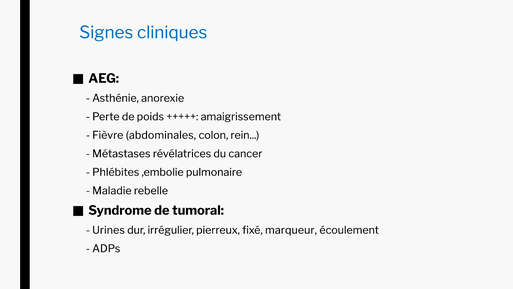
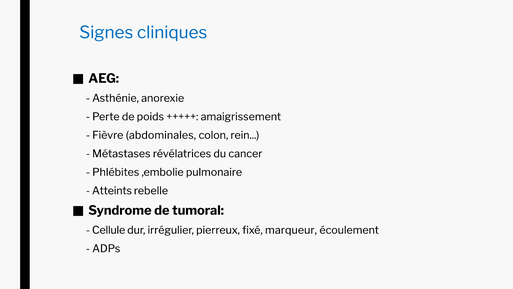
Maladie: Maladie -> Atteints
Urines: Urines -> Cellule
